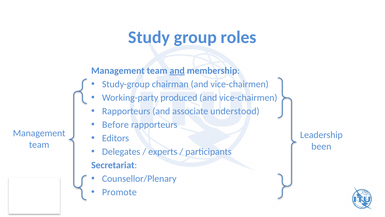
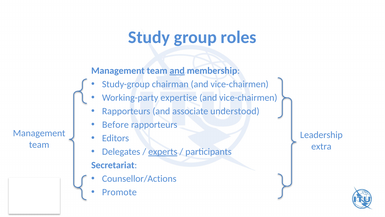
produced: produced -> expertise
been: been -> extra
experts underline: none -> present
Counsellor/Plenary: Counsellor/Plenary -> Counsellor/Actions
